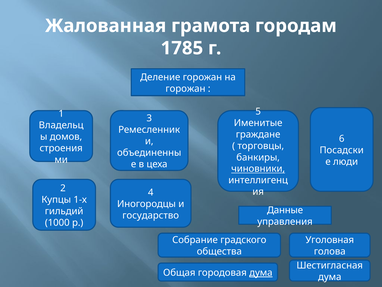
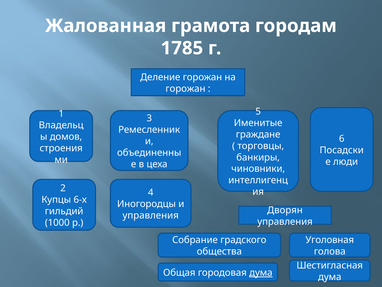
чиновники underline: present -> none
1-х: 1-х -> 6-х
Данные: Данные -> Дворян
государство at (151, 215): государство -> управления
